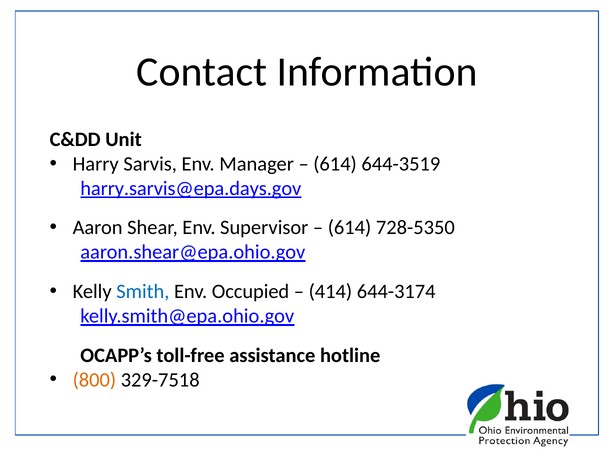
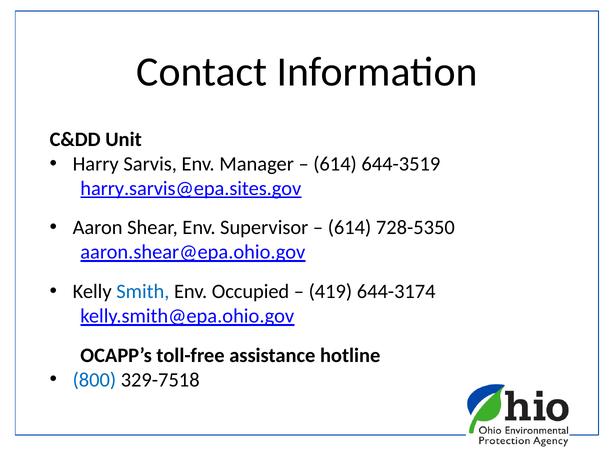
harry.sarvis@epa.days.gov: harry.sarvis@epa.days.gov -> harry.sarvis@epa.sites.gov
414: 414 -> 419
800 colour: orange -> blue
